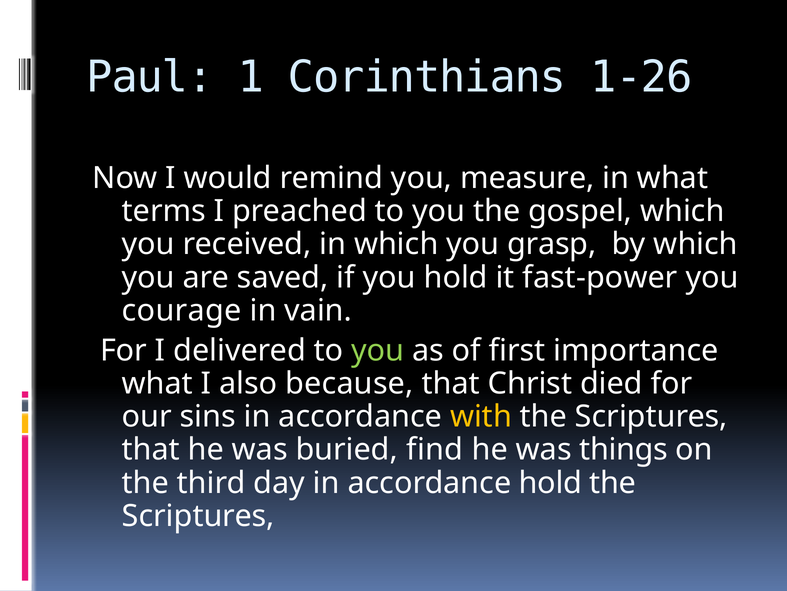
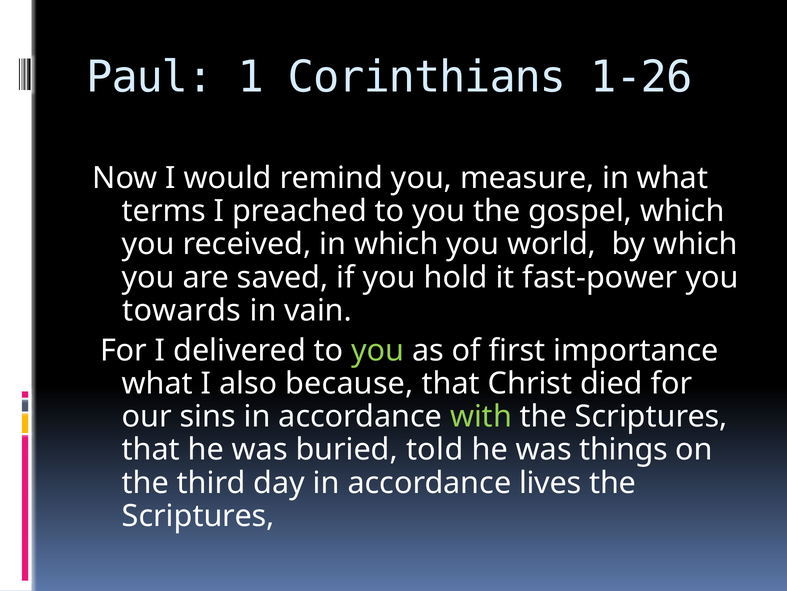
grasp: grasp -> world
courage: courage -> towards
with colour: yellow -> light green
find: find -> told
accordance hold: hold -> lives
